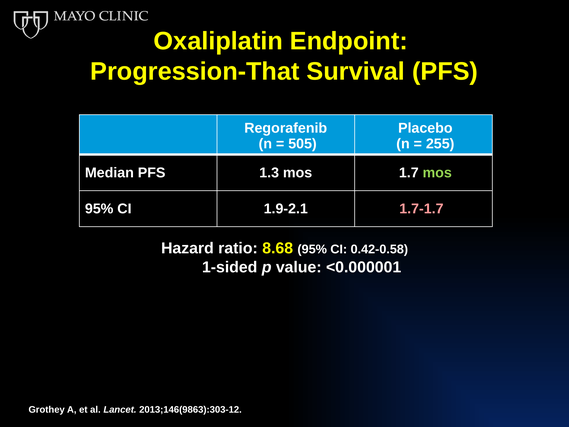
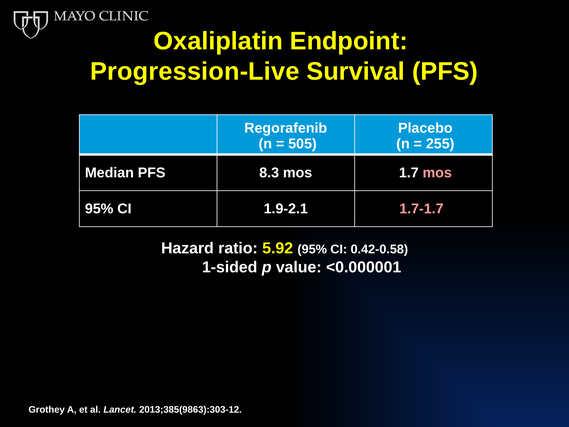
Progression-That: Progression-That -> Progression-Live
1.3: 1.3 -> 8.3
mos at (437, 173) colour: light green -> pink
8.68: 8.68 -> 5.92
2013;146(9863):303-12: 2013;146(9863):303-12 -> 2013;385(9863):303-12
